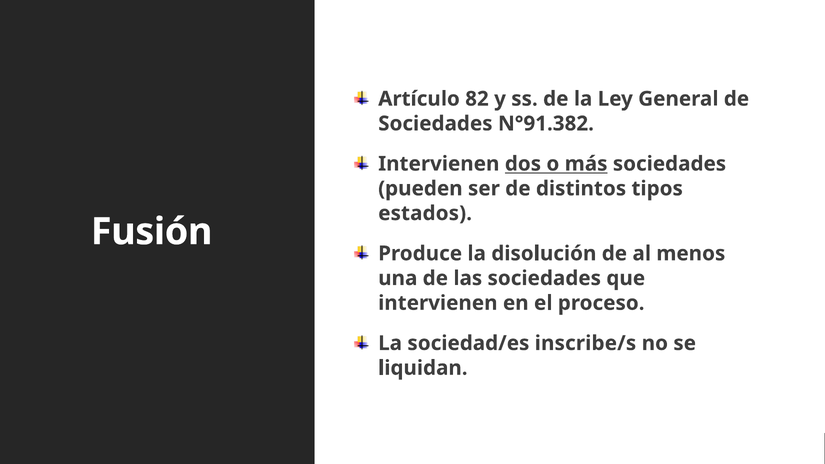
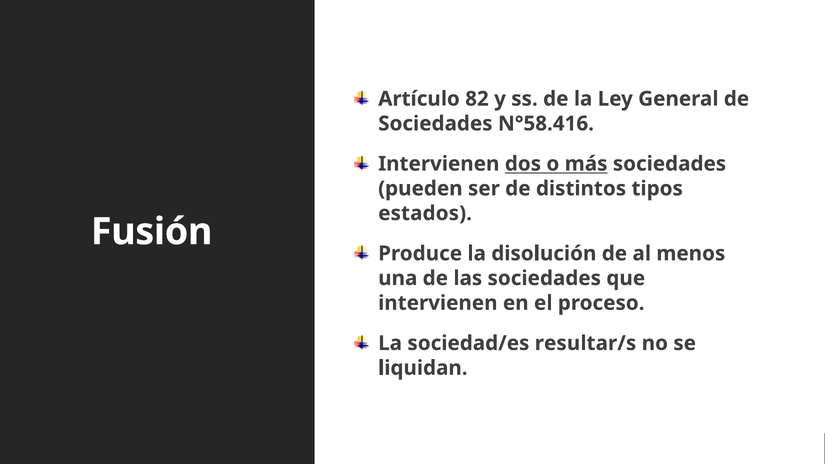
N°91.382: N°91.382 -> N°58.416
inscribe/s: inscribe/s -> resultar/s
